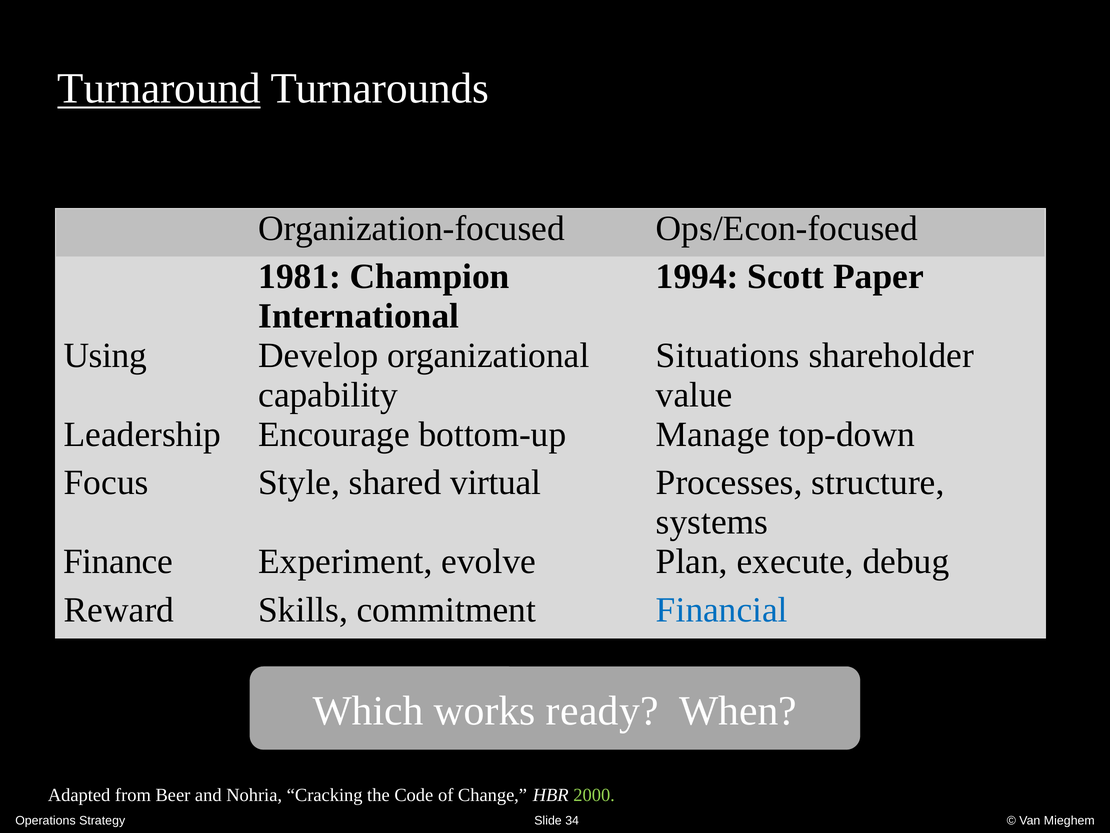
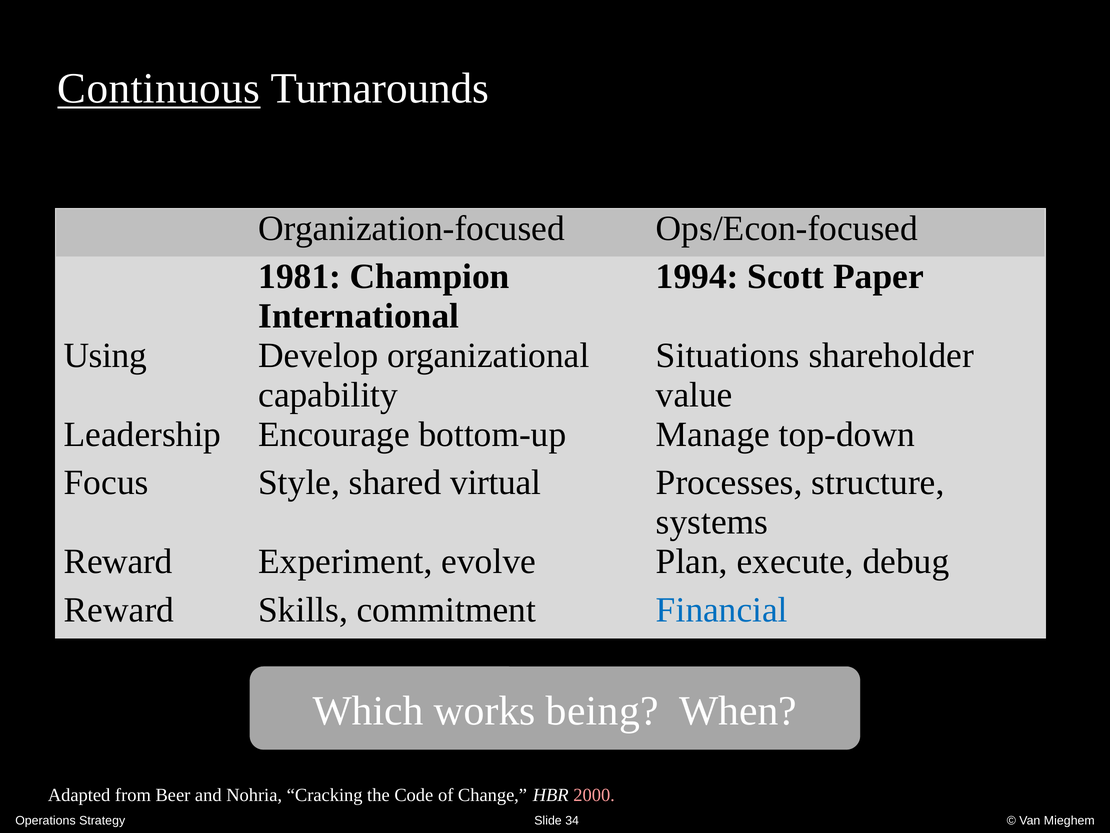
Turnaround: Turnaround -> Continuous
Finance at (118, 561): Finance -> Reward
ready: ready -> being
2000 colour: light green -> pink
